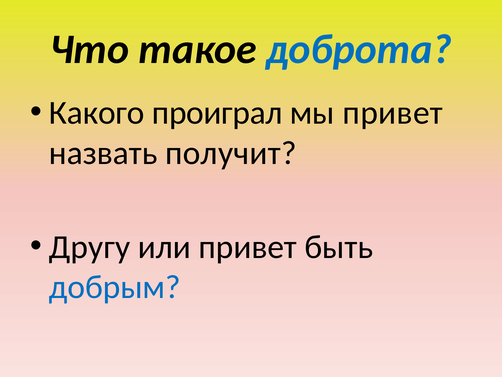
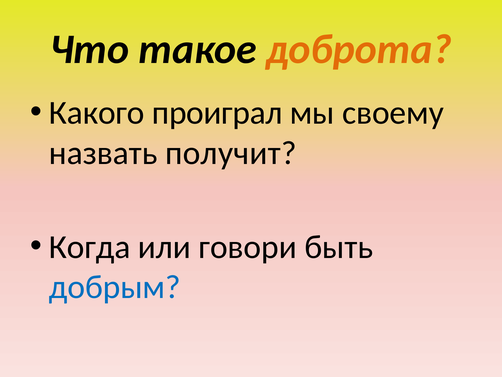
доброта colour: blue -> orange
мы привет: привет -> своему
Другу: Другу -> Когда
или привет: привет -> говори
